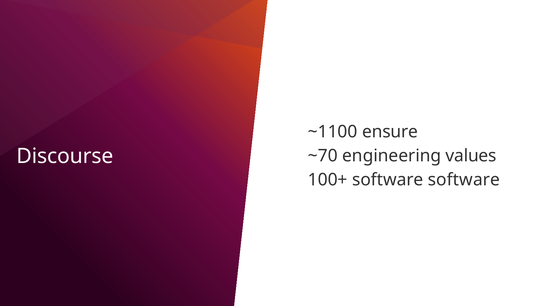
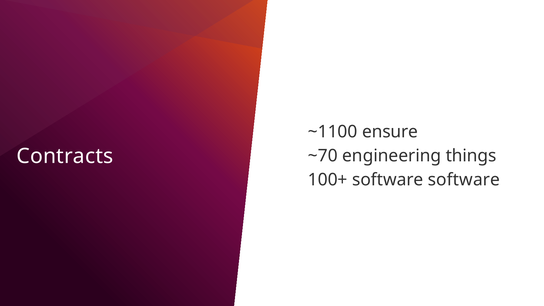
Discourse: Discourse -> Contracts
values: values -> things
